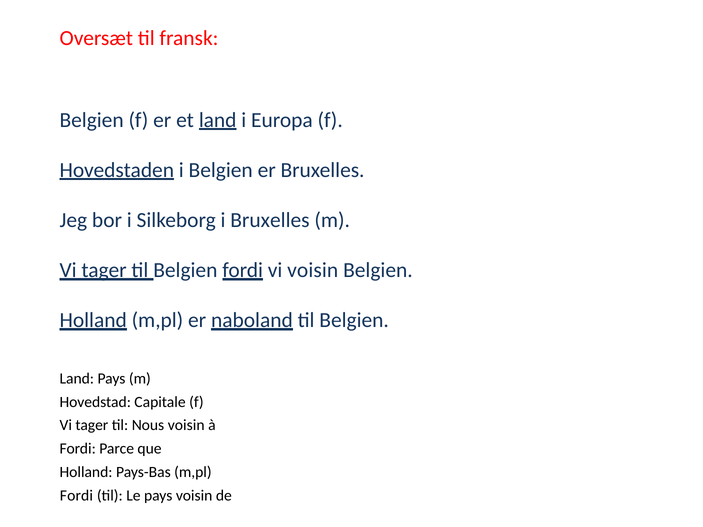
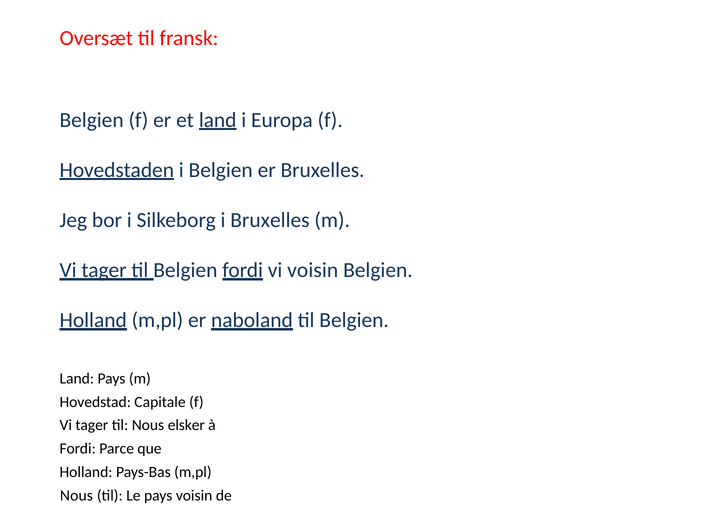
Nous voisin: voisin -> elsker
Fordi at (76, 496): Fordi -> Nous
